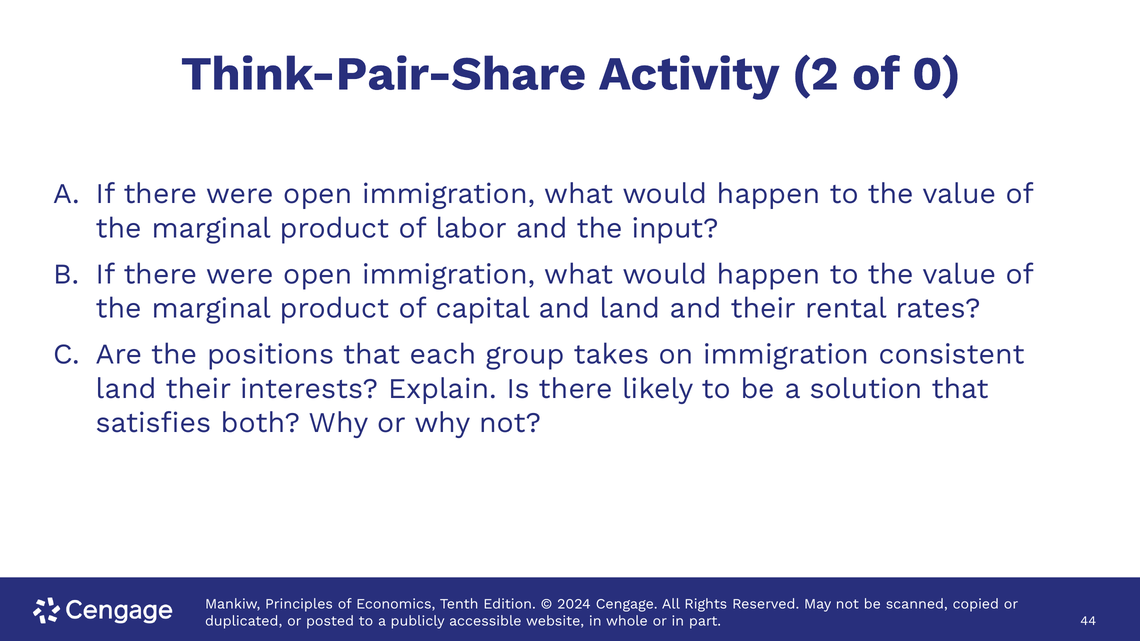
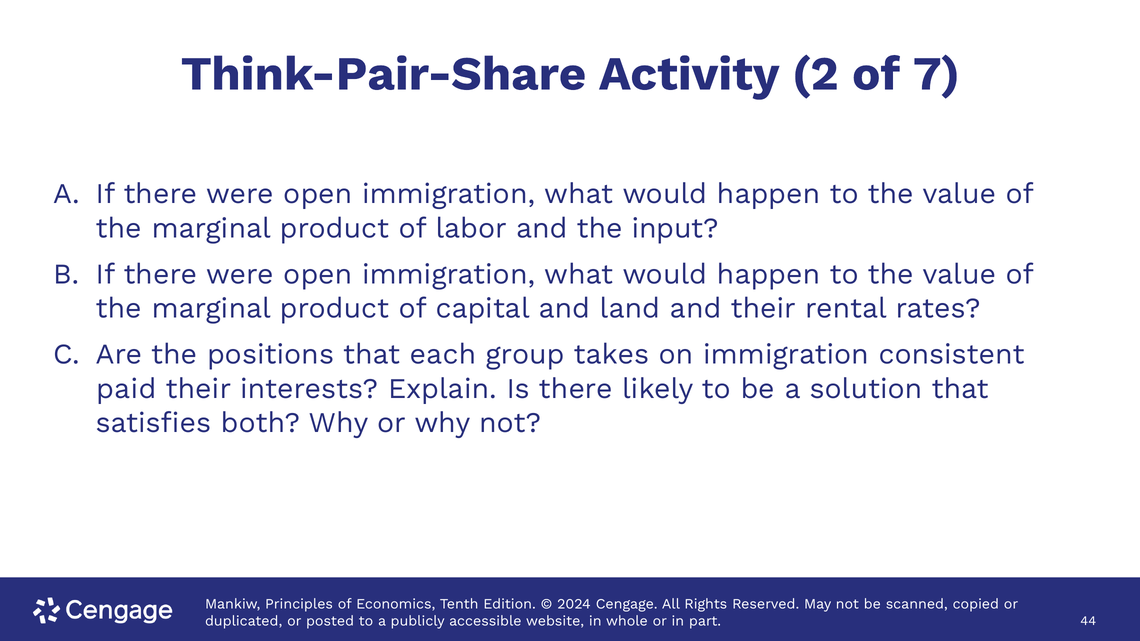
0: 0 -> 7
land at (126, 389): land -> paid
